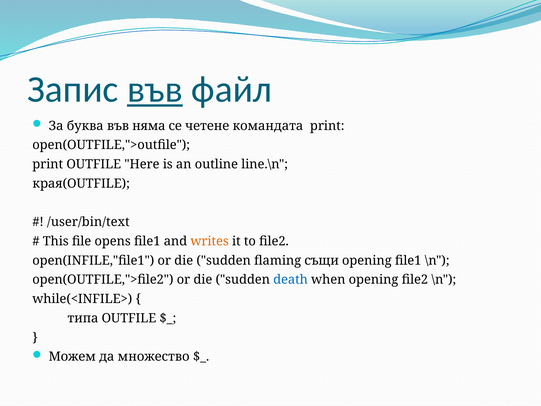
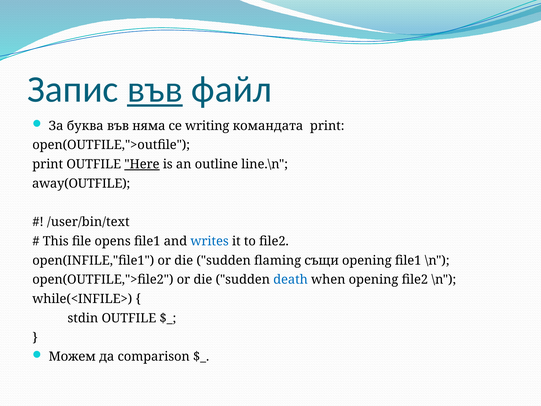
четене: четене -> writing
Here underline: none -> present
края(OUTFILE: края(OUTFILE -> away(OUTFILE
writes colour: orange -> blue
типа: типа -> stdin
множество: множество -> comparison
